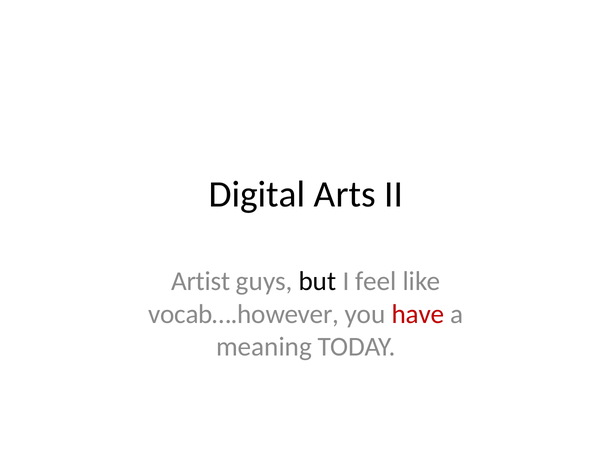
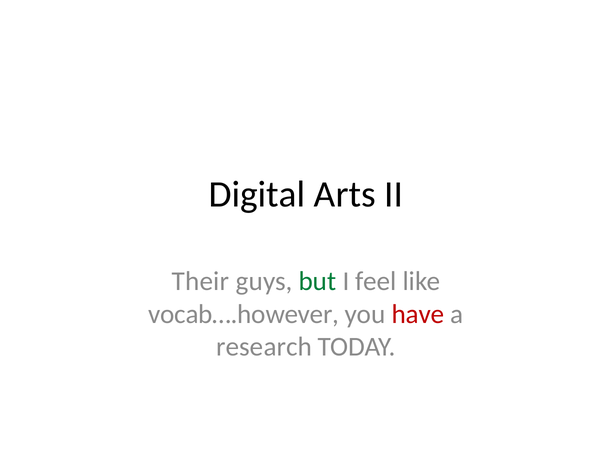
Artist: Artist -> Their
but colour: black -> green
meaning: meaning -> research
